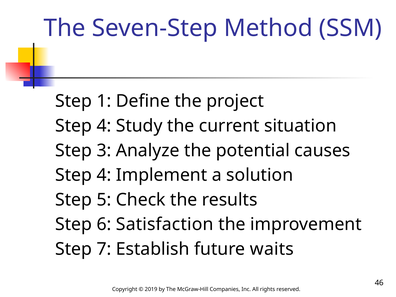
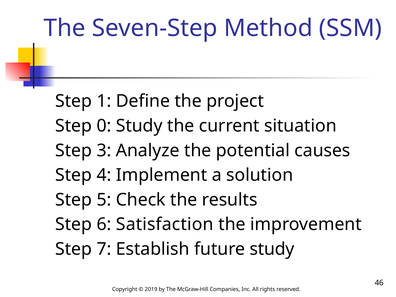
4 at (104, 126): 4 -> 0
future waits: waits -> study
